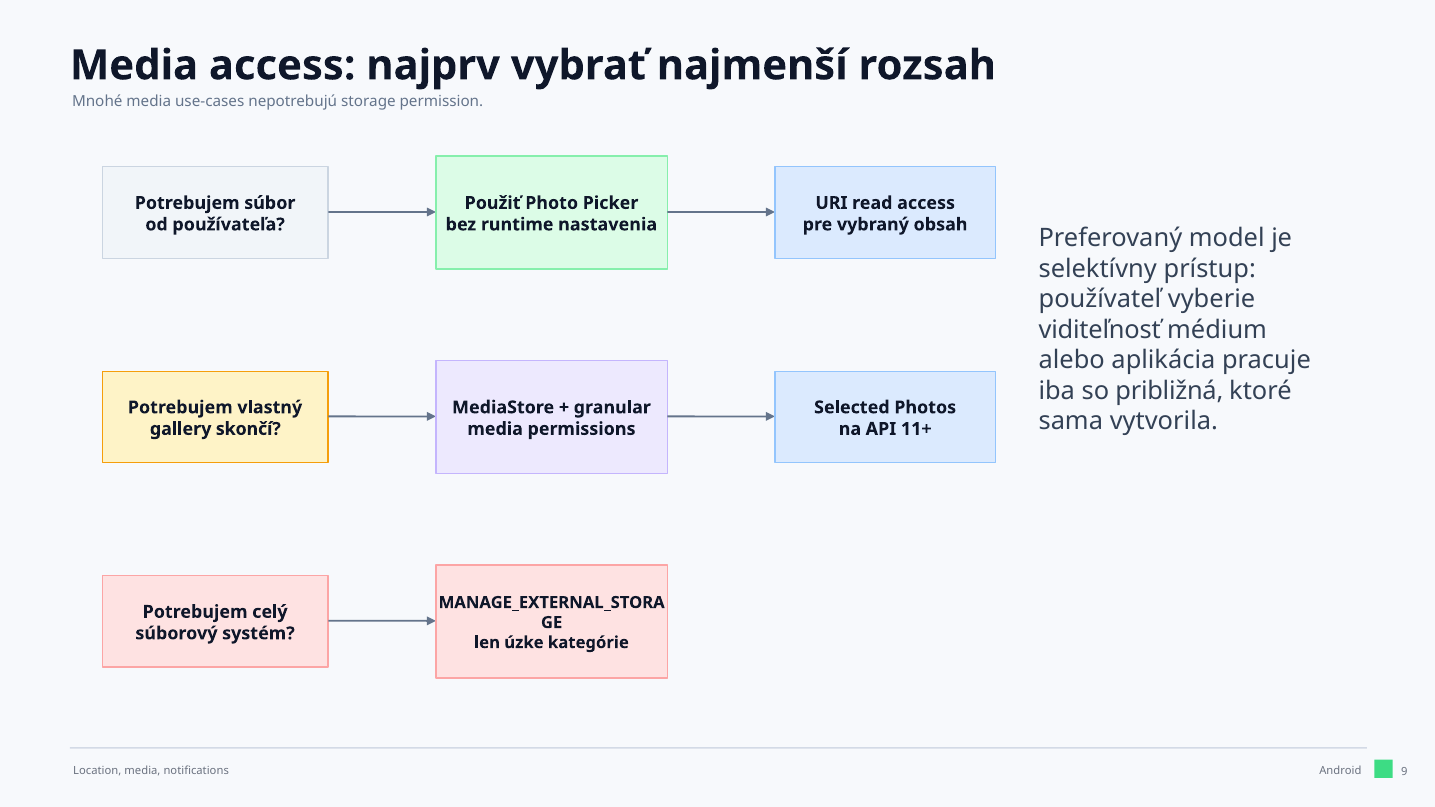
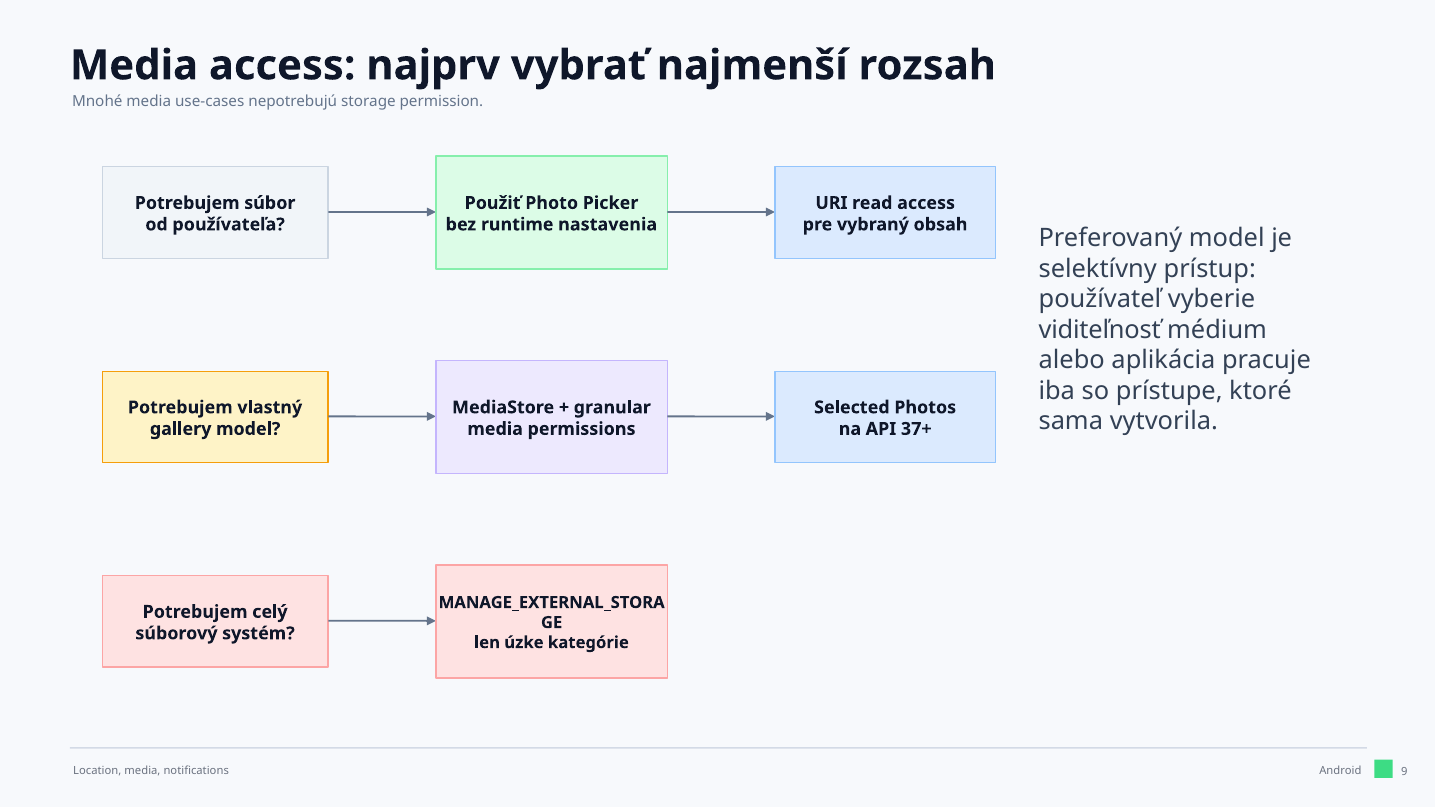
približná: približná -> prístupe
gallery skončí: skončí -> model
11+: 11+ -> 37+
